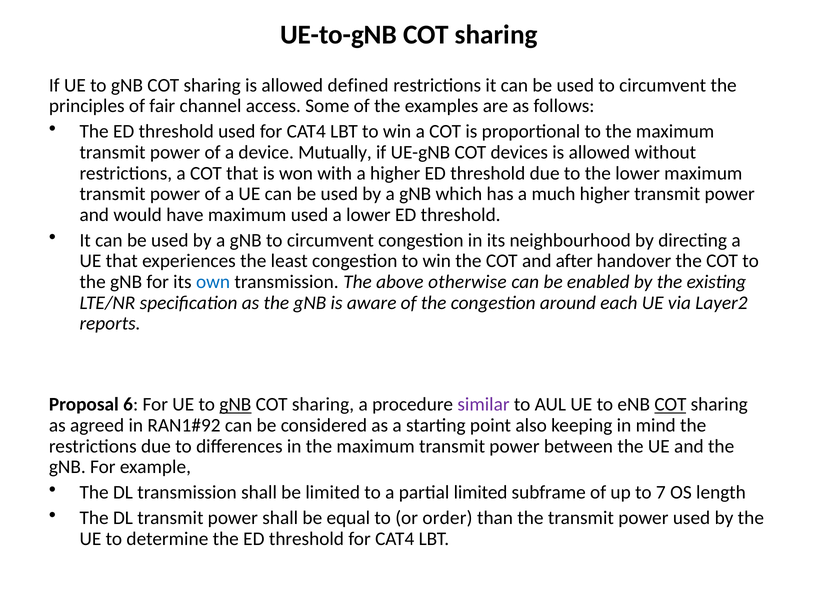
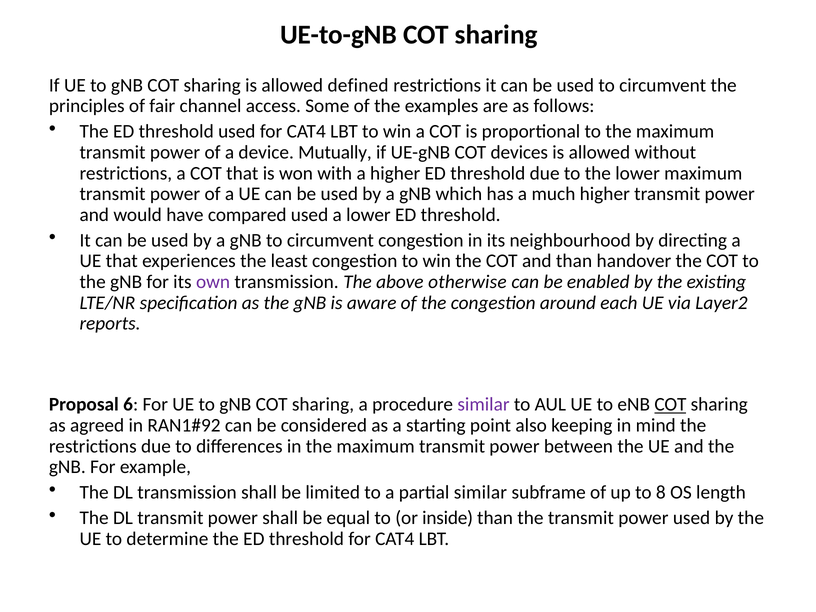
have maximum: maximum -> compared
and after: after -> than
own colour: blue -> purple
gNB at (235, 405) underline: present -> none
partial limited: limited -> similar
7: 7 -> 8
order: order -> inside
